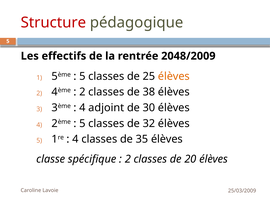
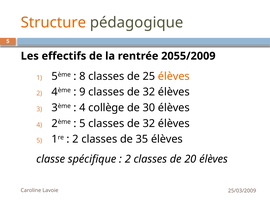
Structure colour: red -> orange
2048/2009: 2048/2009 -> 2055/2009
5 at (82, 76): 5 -> 8
2 at (82, 92): 2 -> 9
38 at (149, 92): 38 -> 32
adjoint: adjoint -> collège
4 at (75, 139): 4 -> 2
